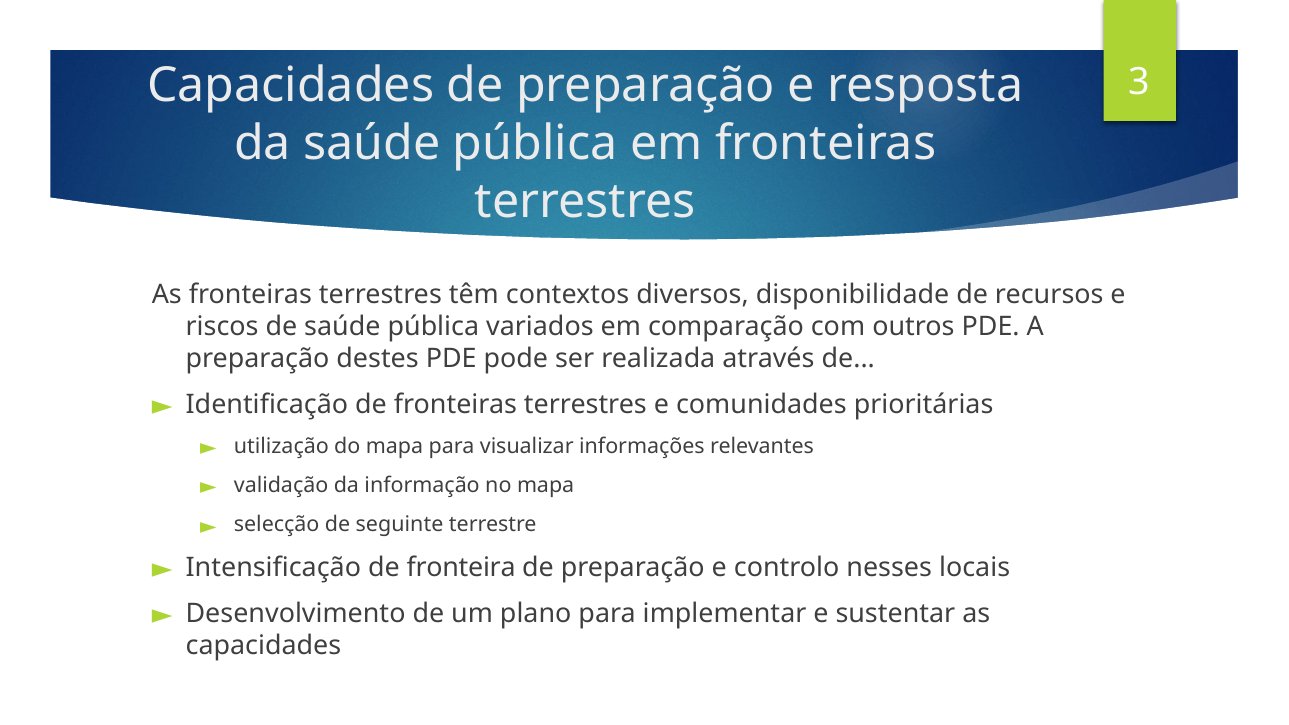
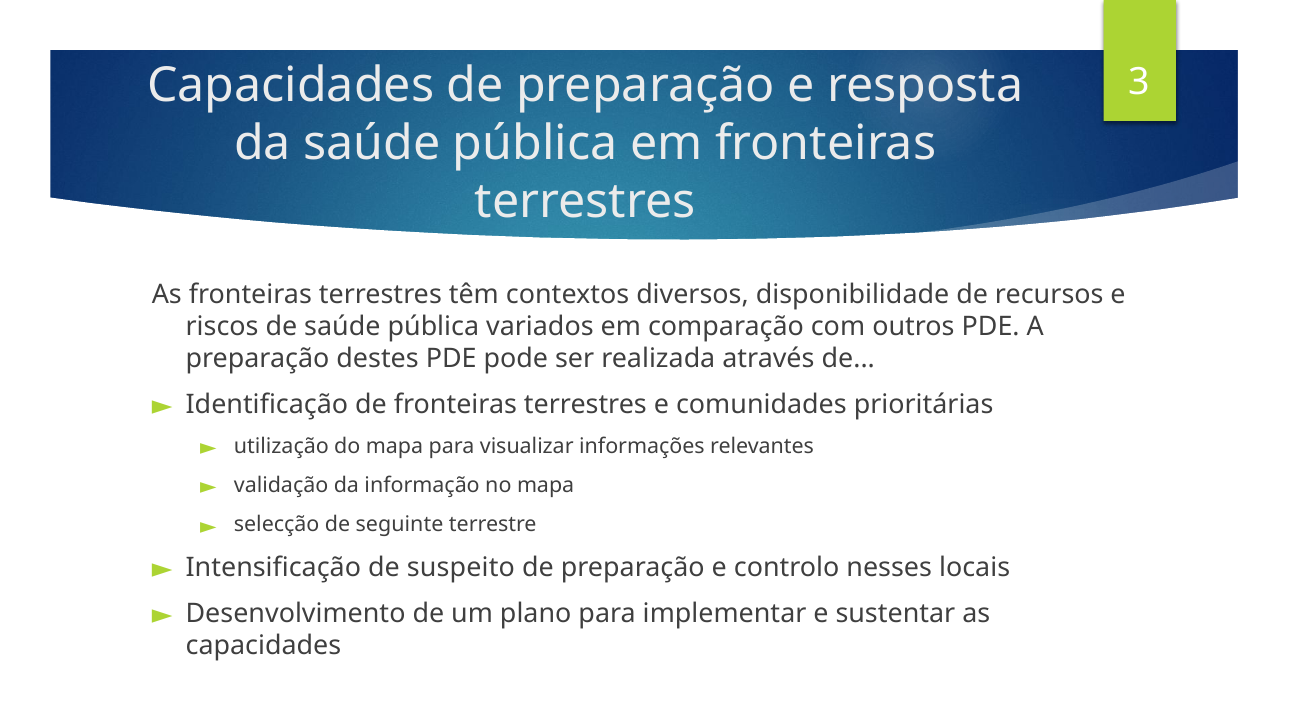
fronteira: fronteira -> suspeito
